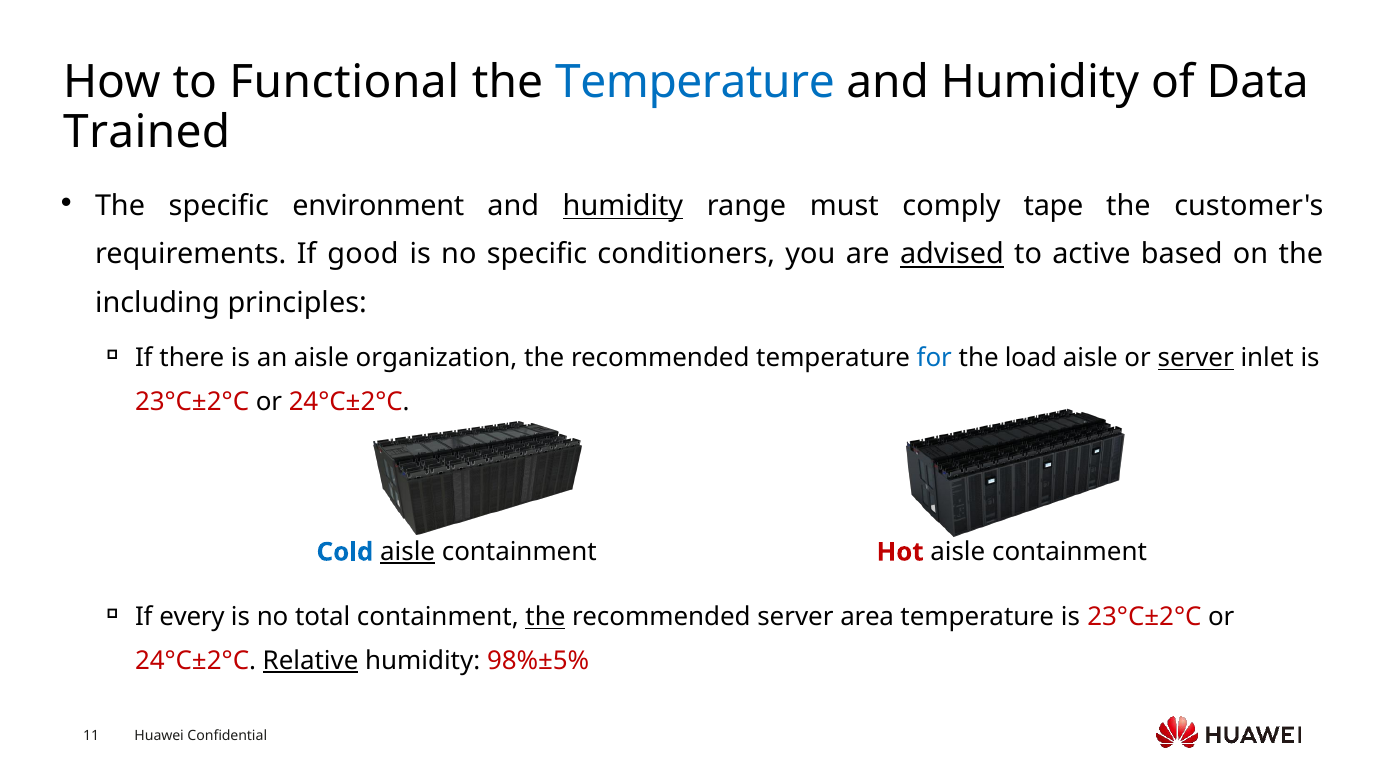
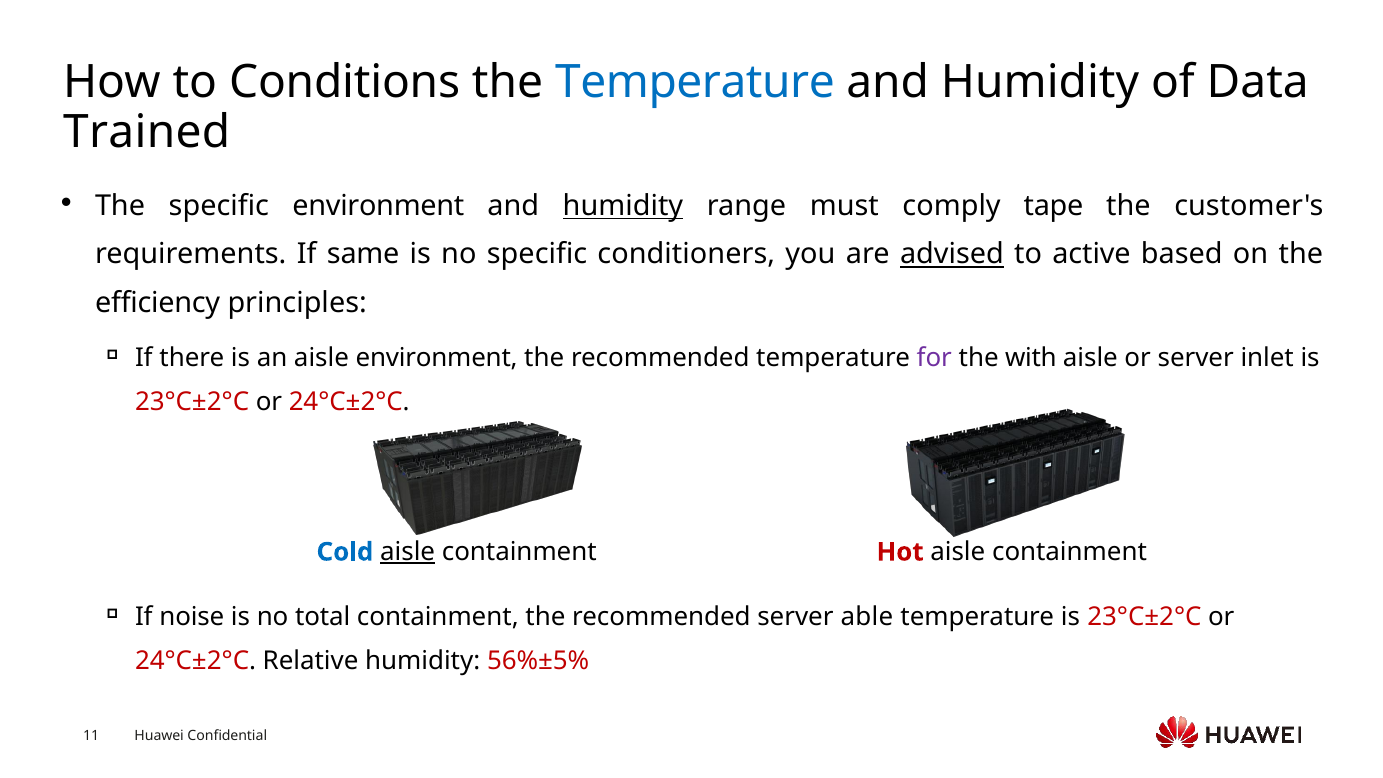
Functional: Functional -> Conditions
good: good -> same
including: including -> efficiency
aisle organization: organization -> environment
for colour: blue -> purple
load: load -> with
server at (1196, 358) underline: present -> none
every: every -> noise
the at (545, 617) underline: present -> none
area: area -> able
Relative underline: present -> none
98%±5%: 98%±5% -> 56%±5%
